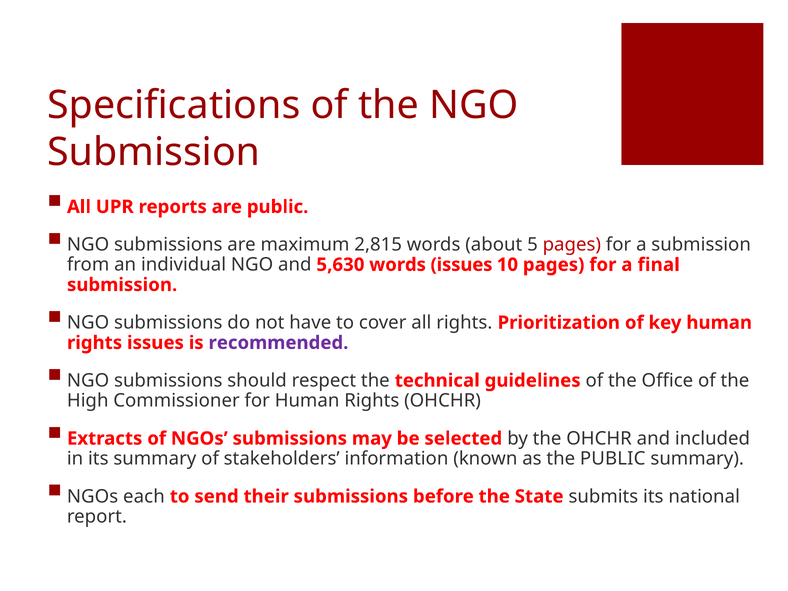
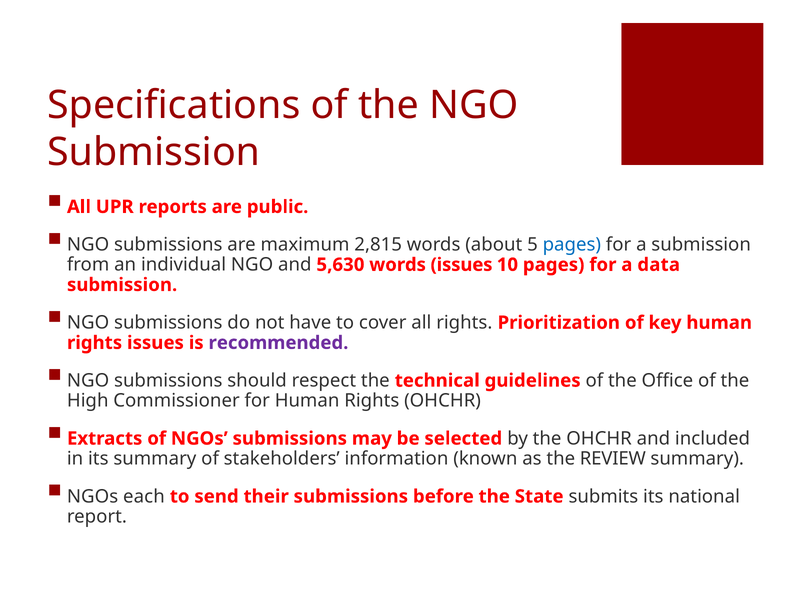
pages at (572, 245) colour: red -> blue
final: final -> data
the PUBLIC: PUBLIC -> REVIEW
